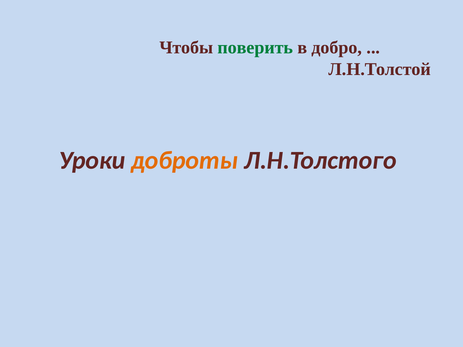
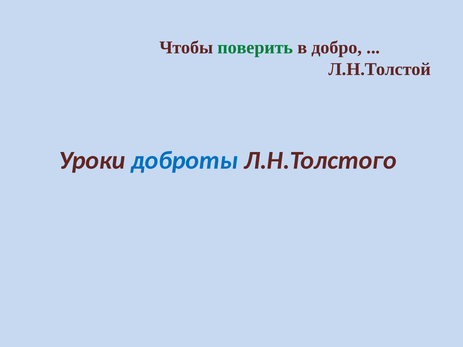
доброты colour: orange -> blue
